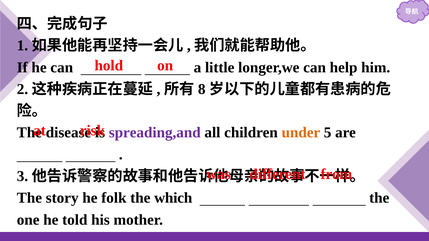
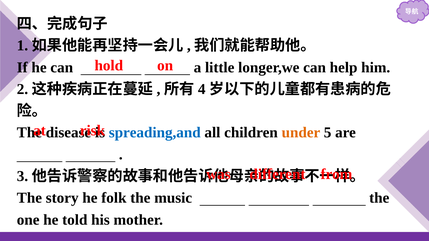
8: 8 -> 4
spreading,and colour: purple -> blue
which: which -> music
